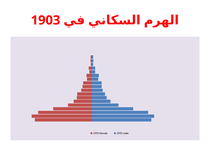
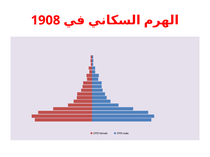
1903: 1903 -> 1908
